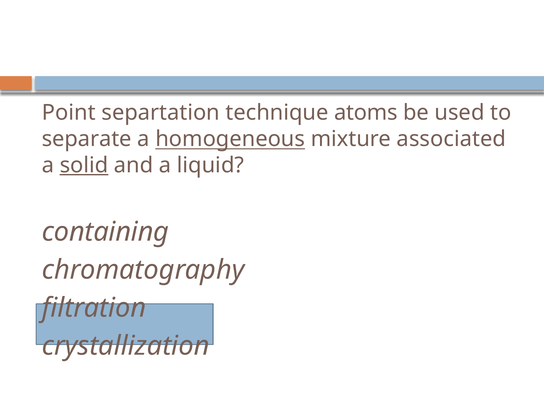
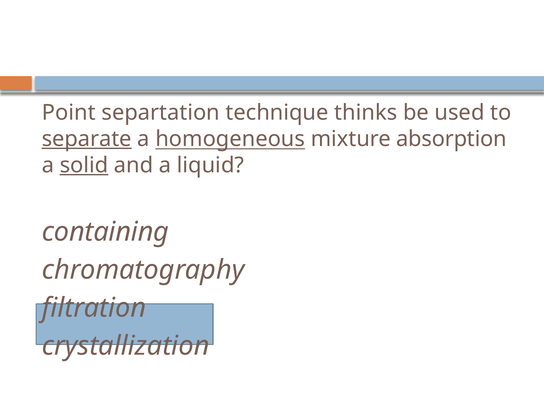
atoms: atoms -> thinks
separate underline: none -> present
associated: associated -> absorption
